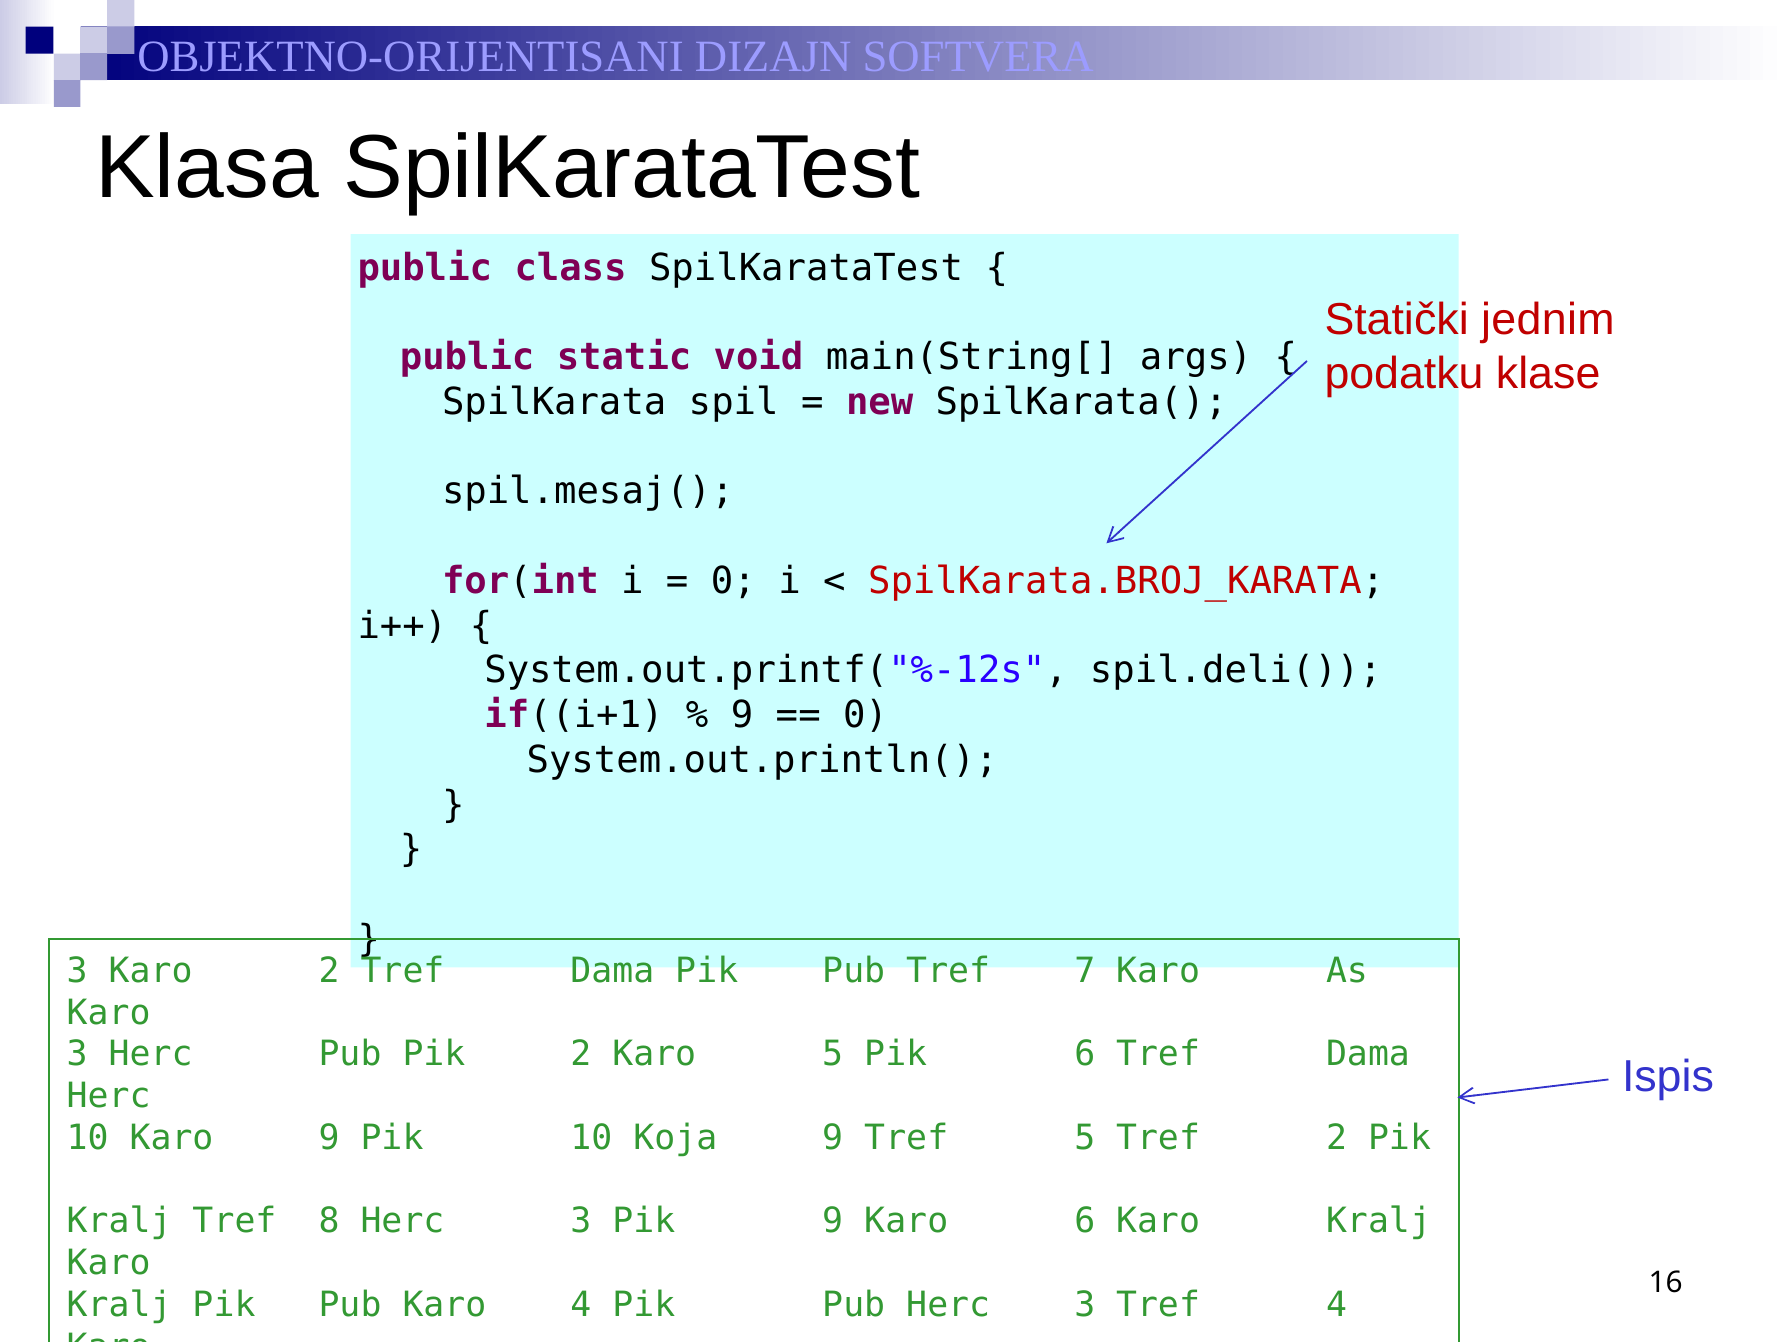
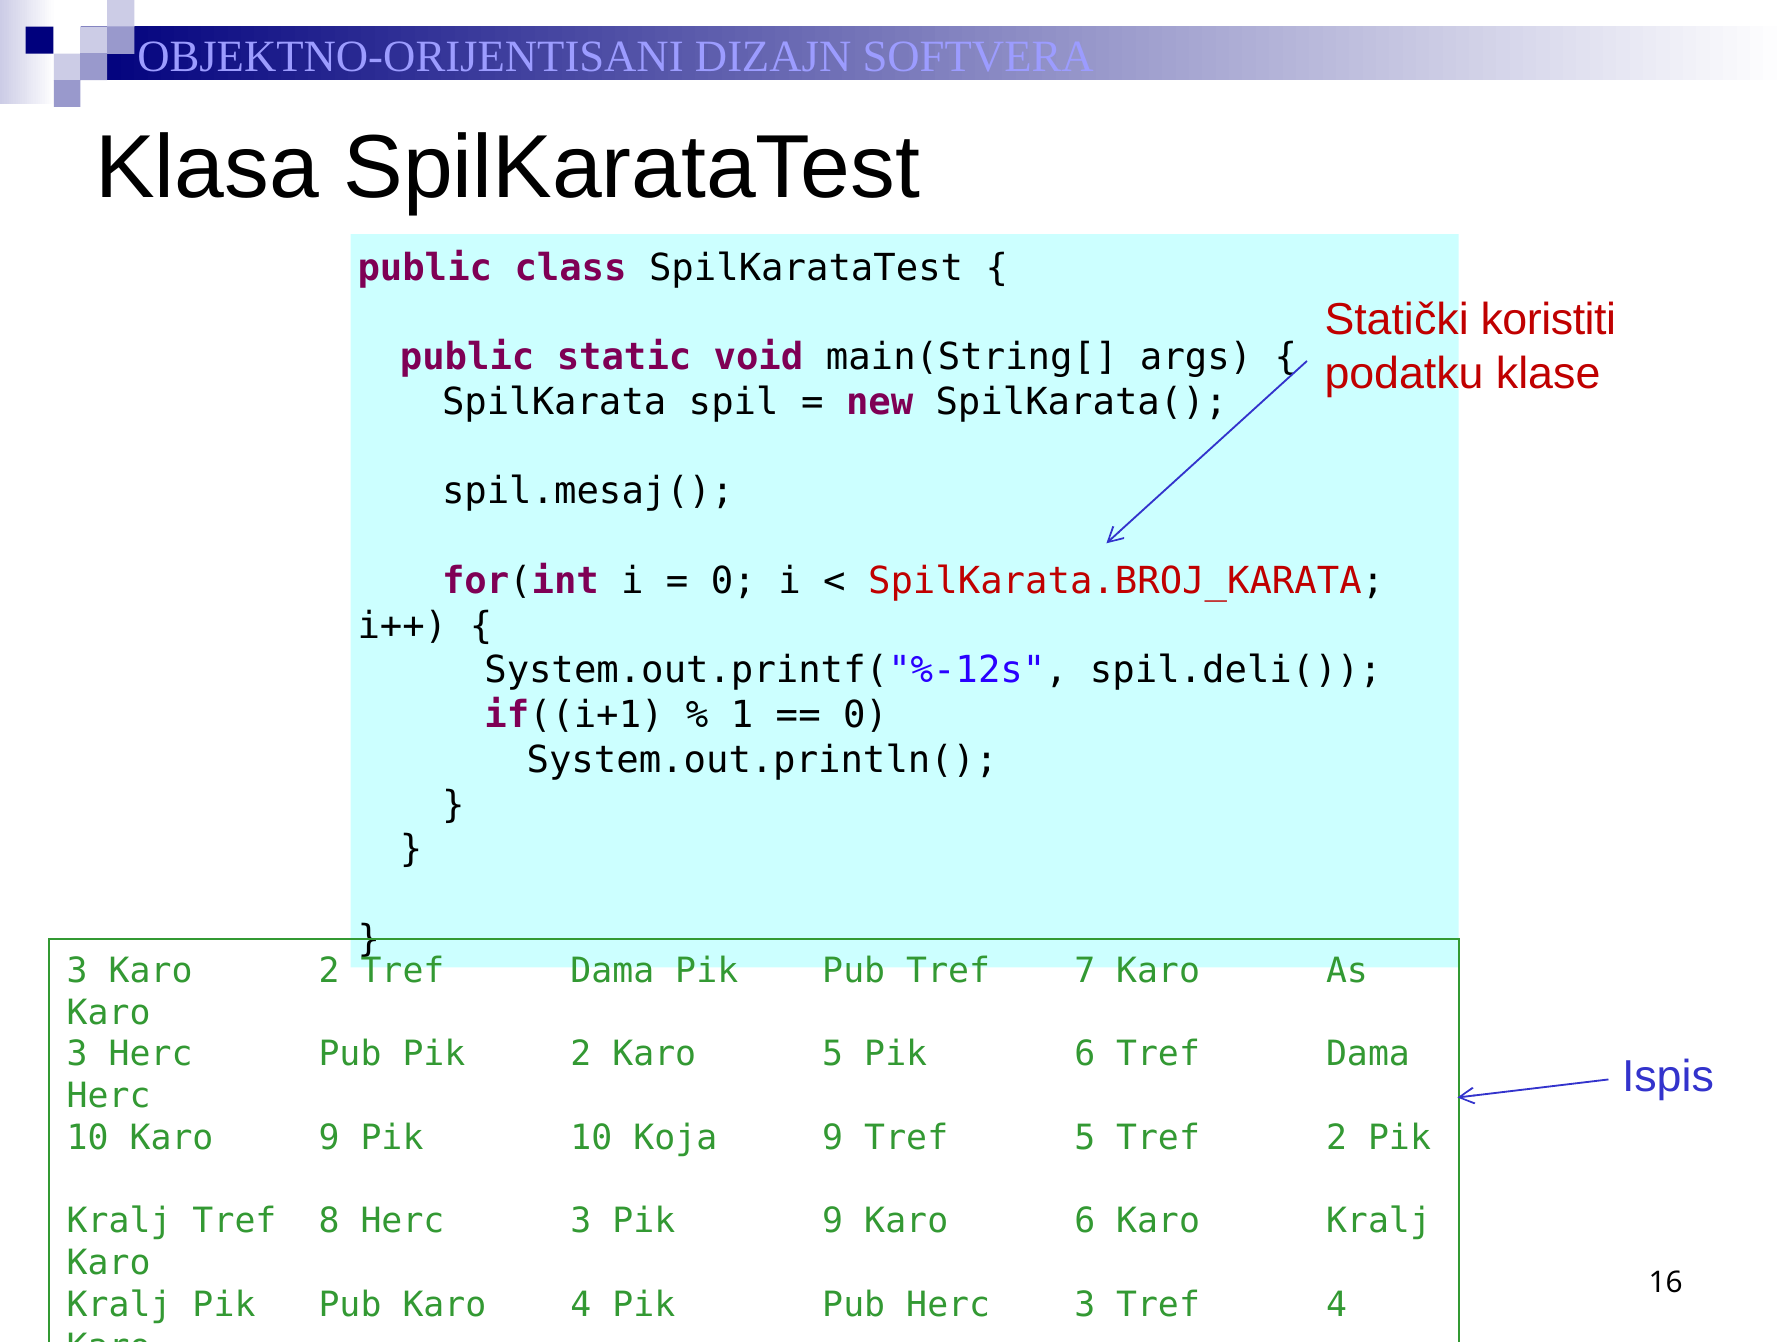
jednim: jednim -> koristiti
9 at (742, 716): 9 -> 1
